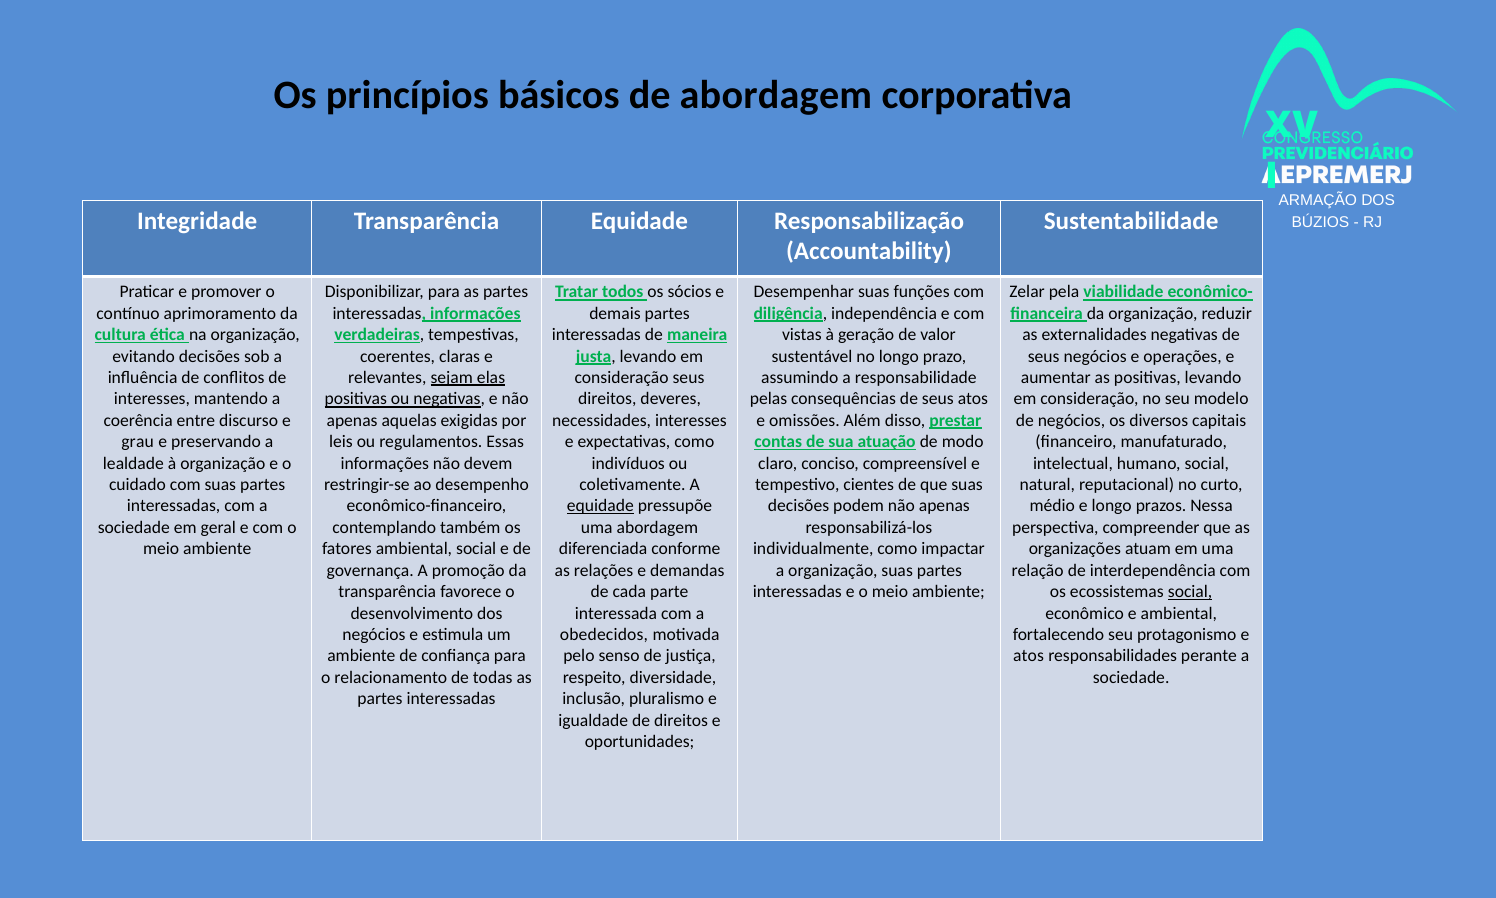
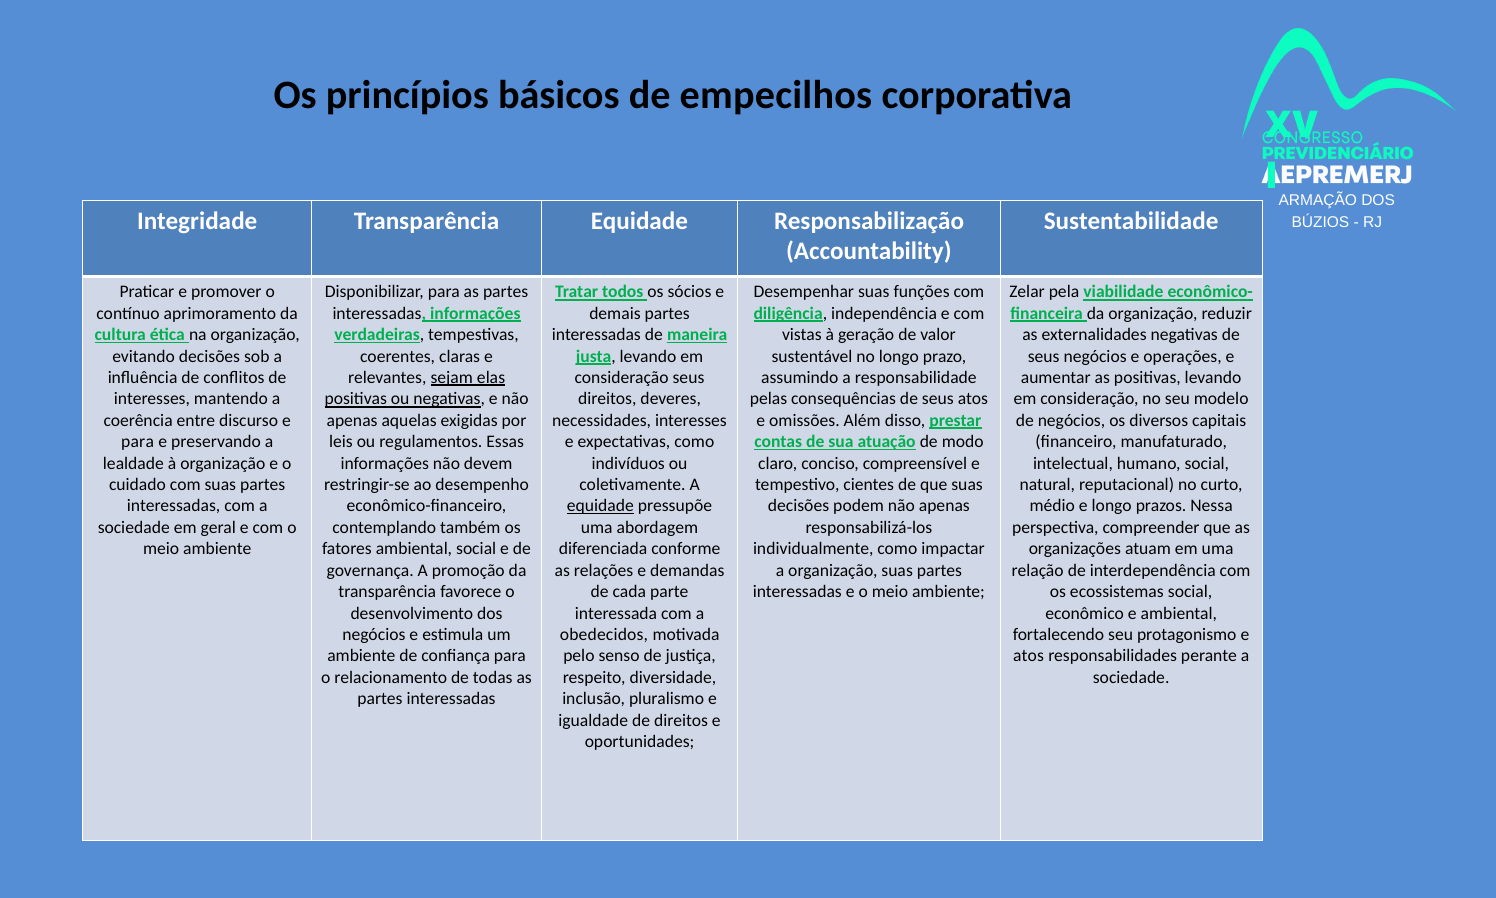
de abordagem: abordagem -> empecilhos
grau at (138, 442): grau -> para
social at (1190, 591) underline: present -> none
